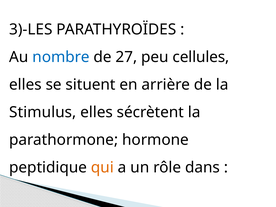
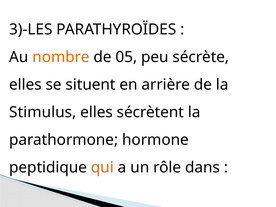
nombre colour: blue -> orange
27: 27 -> 05
cellules: cellules -> sécrète
